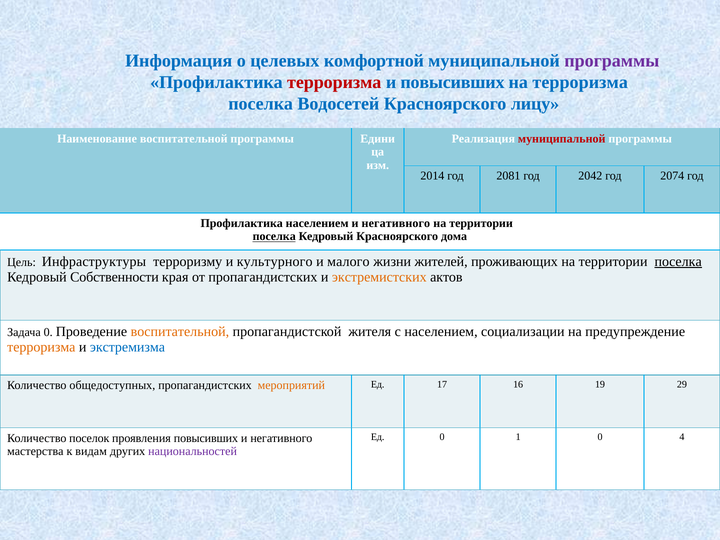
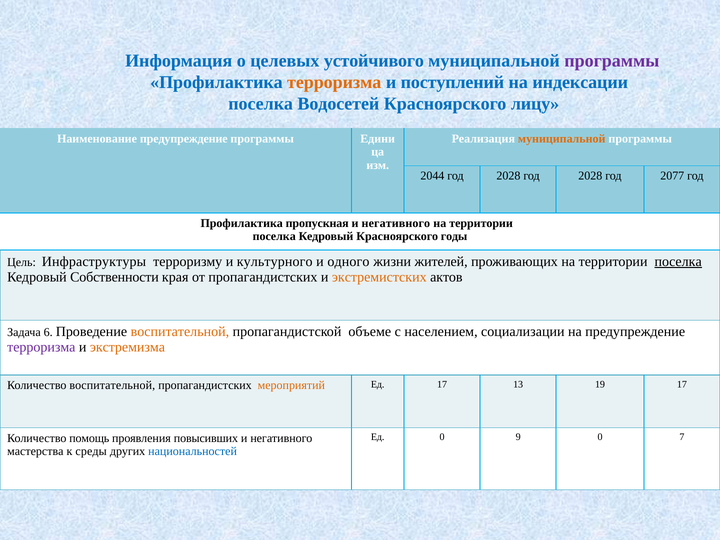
комфортной: комфортной -> устойчивого
терроризма at (334, 82) colour: red -> orange
и повысивших: повысивших -> поступлений
на терроризма: терроризма -> индексации
Наименование воспитательной: воспитательной -> предупреждение
муниципальной at (562, 139) colour: red -> orange
2014: 2014 -> 2044
2081 at (508, 176): 2081 -> 2028
2042 at (590, 176): 2042 -> 2028
2074: 2074 -> 2077
Профилактика населением: населением -> пропускная
поселка at (274, 237) underline: present -> none
дома: дома -> годы
малого: малого -> одного
Задача 0: 0 -> 6
жителя: жителя -> объеме
терроризма at (41, 347) colour: orange -> purple
экстремизма colour: blue -> orange
Количество общедоступных: общедоступных -> воспитательной
16: 16 -> 13
19 29: 29 -> 17
1: 1 -> 9
4: 4 -> 7
поселок: поселок -> помощь
видам: видам -> среды
национальностей colour: purple -> blue
